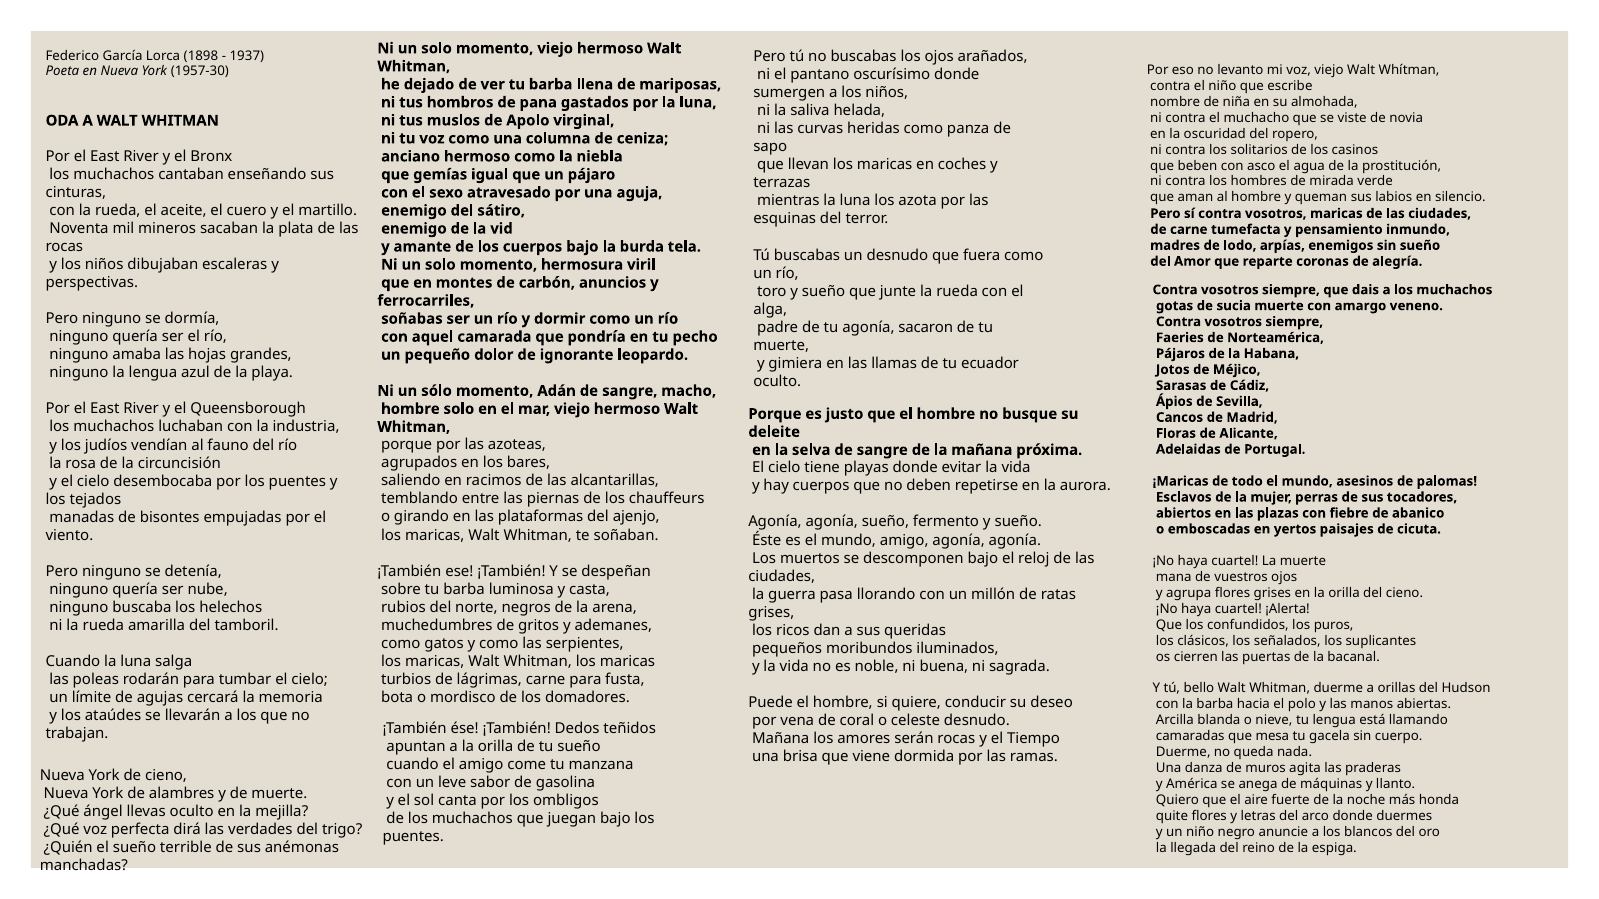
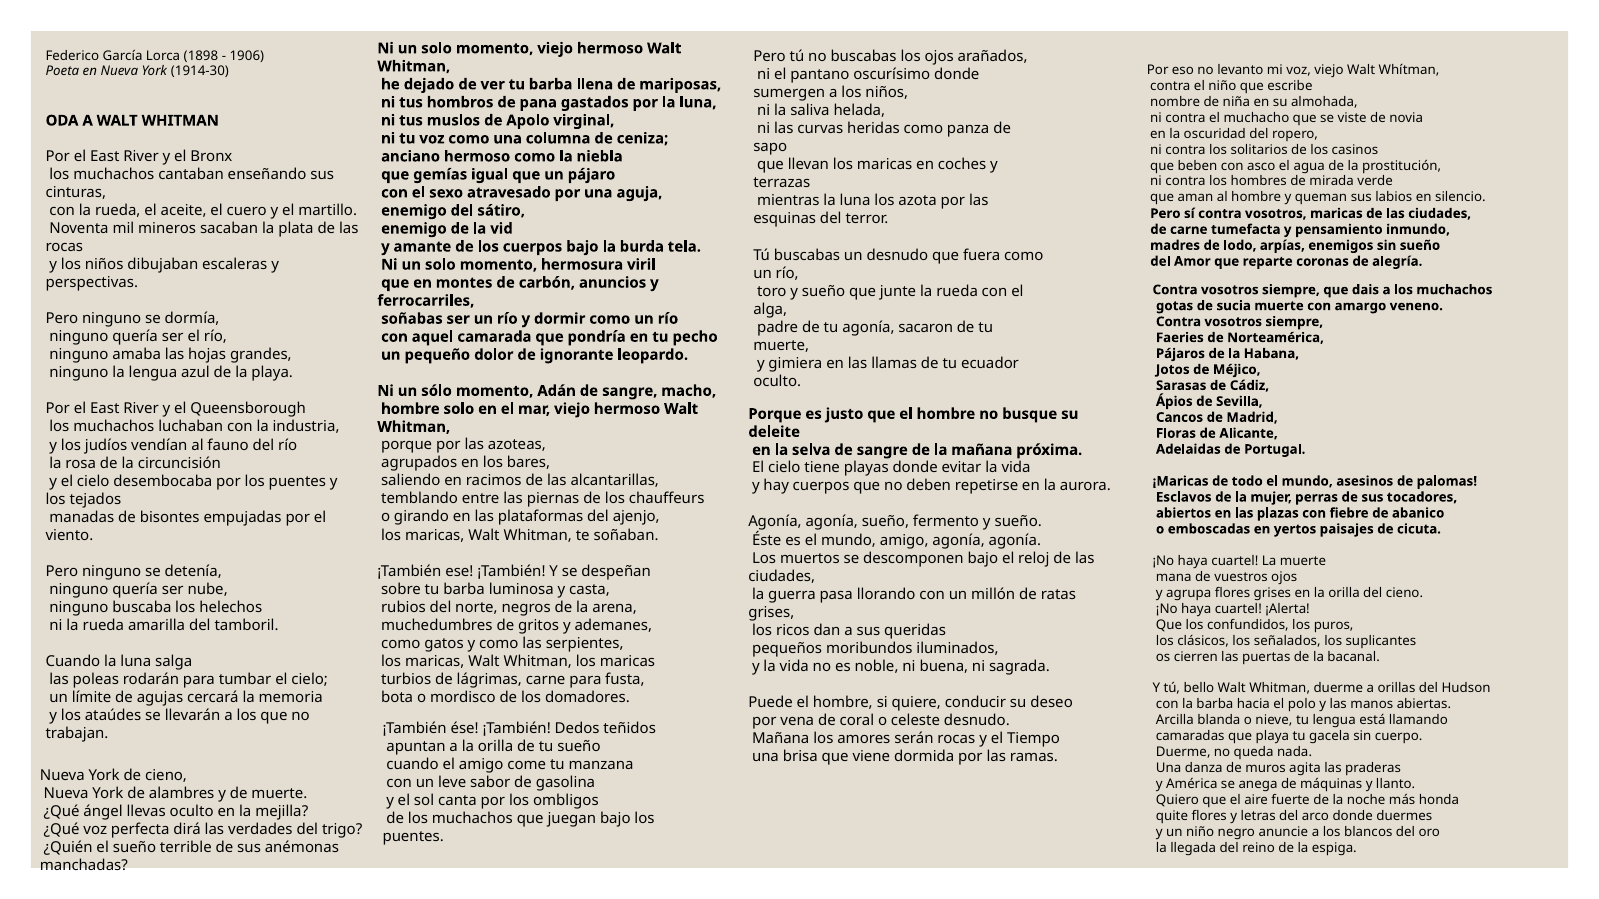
1937: 1937 -> 1906
1957-30: 1957-30 -> 1914-30
que mesa: mesa -> playa
